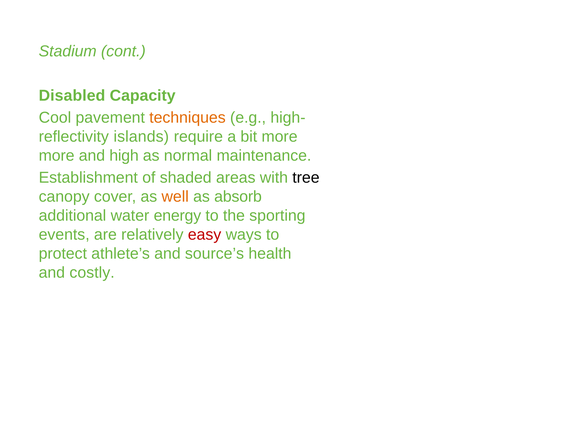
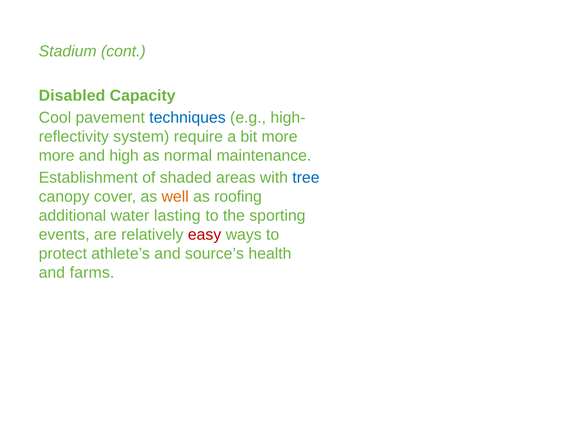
techniques colour: orange -> blue
islands: islands -> system
tree colour: black -> blue
absorb: absorb -> roofing
energy: energy -> lasting
costly: costly -> farms
